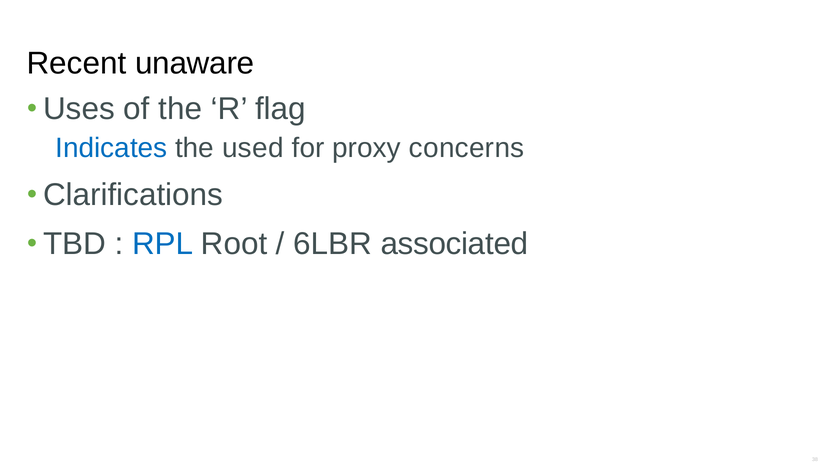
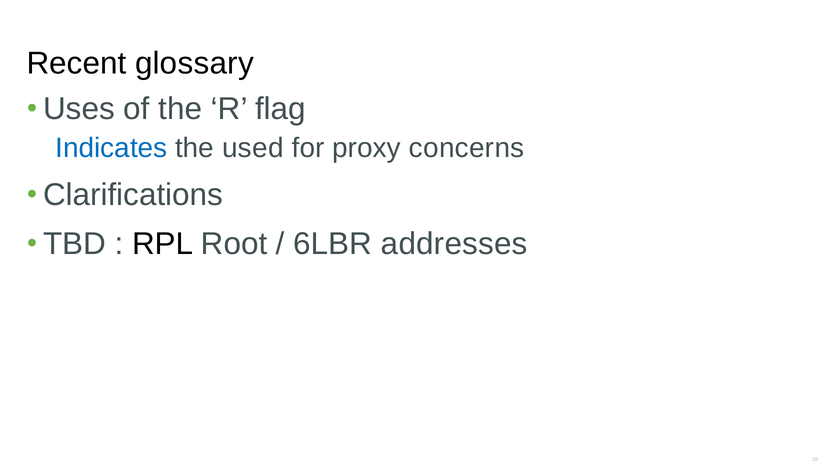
unaware: unaware -> glossary
RPL colour: blue -> black
associated: associated -> addresses
